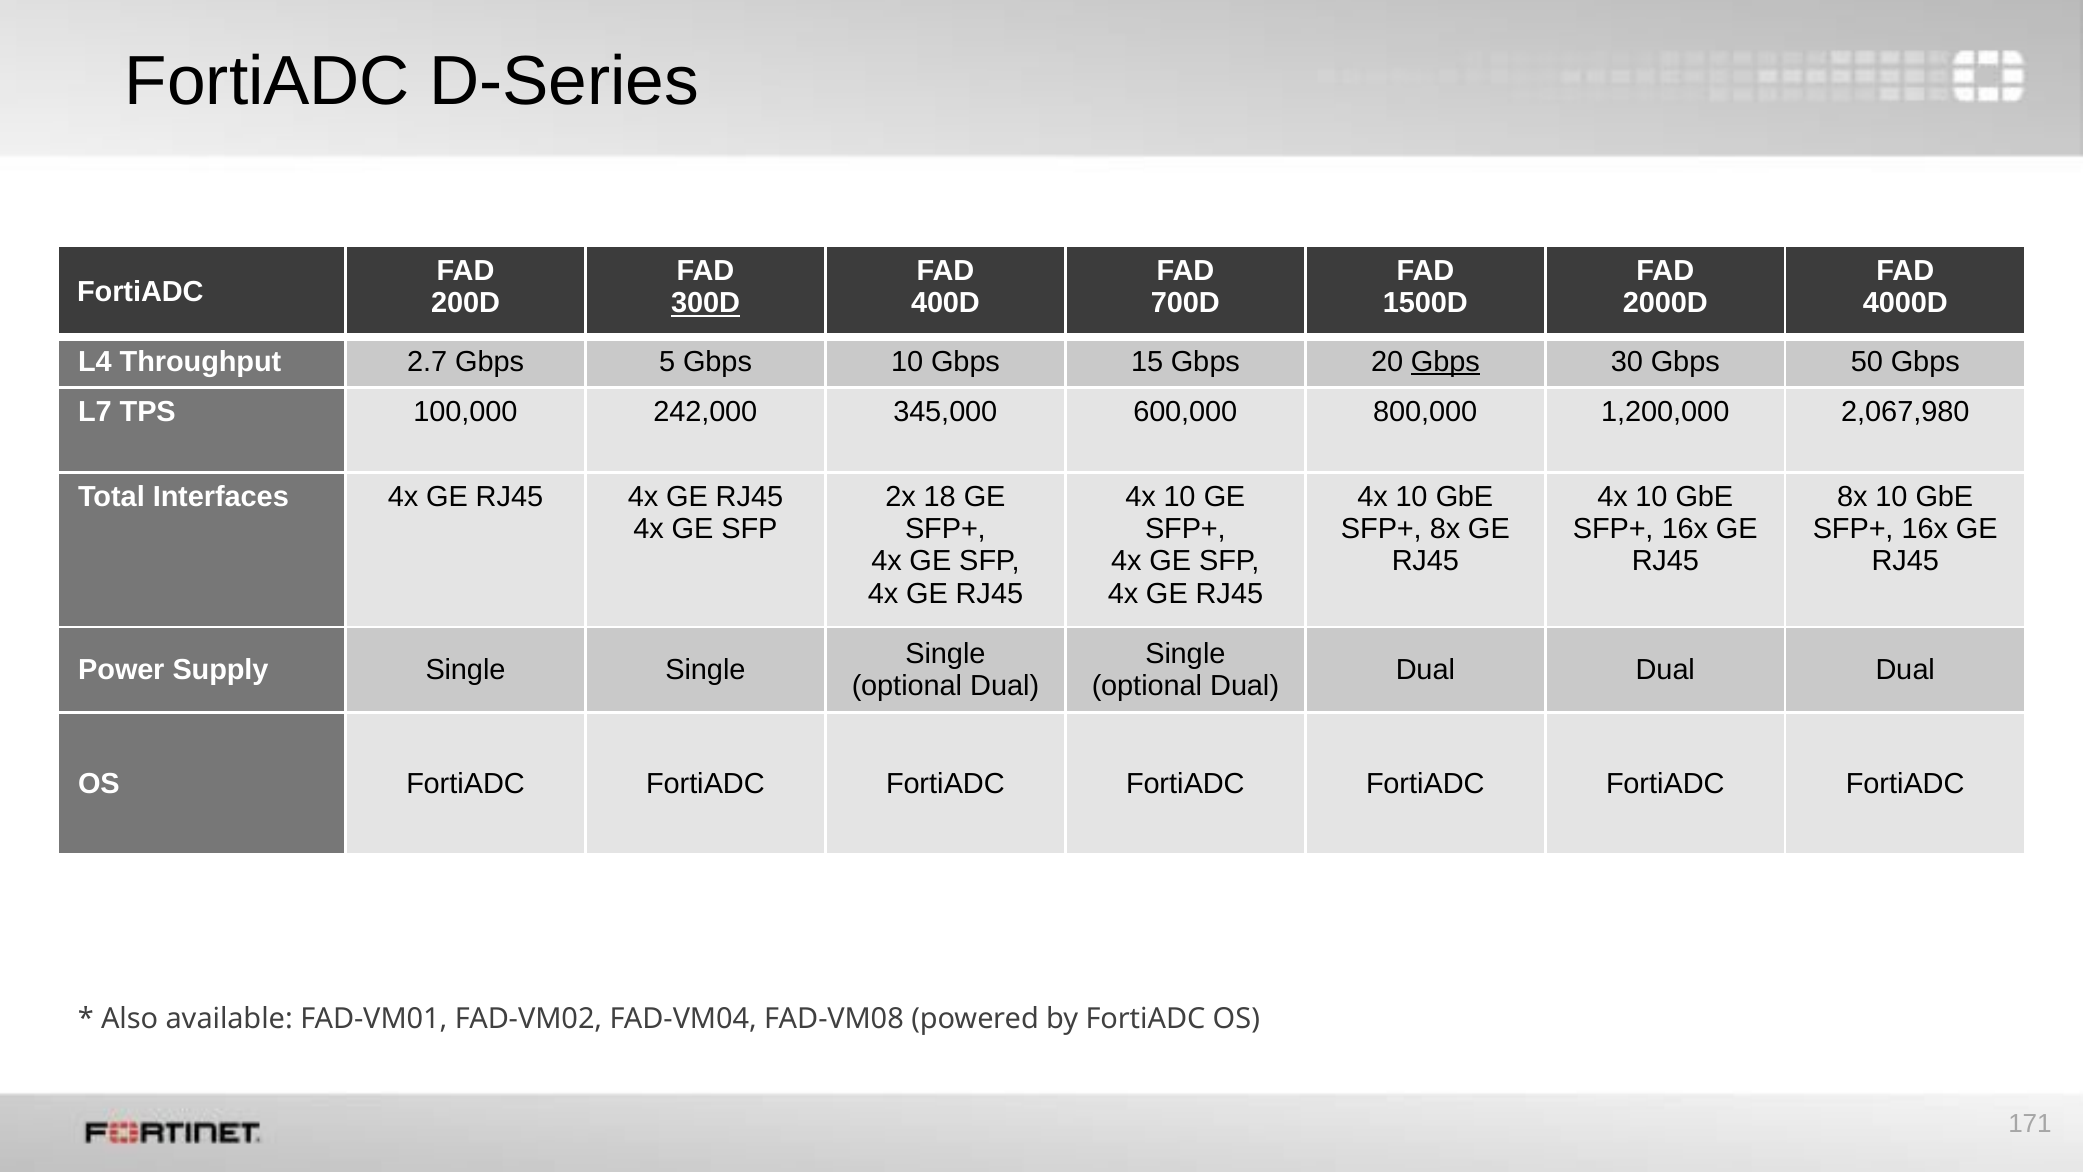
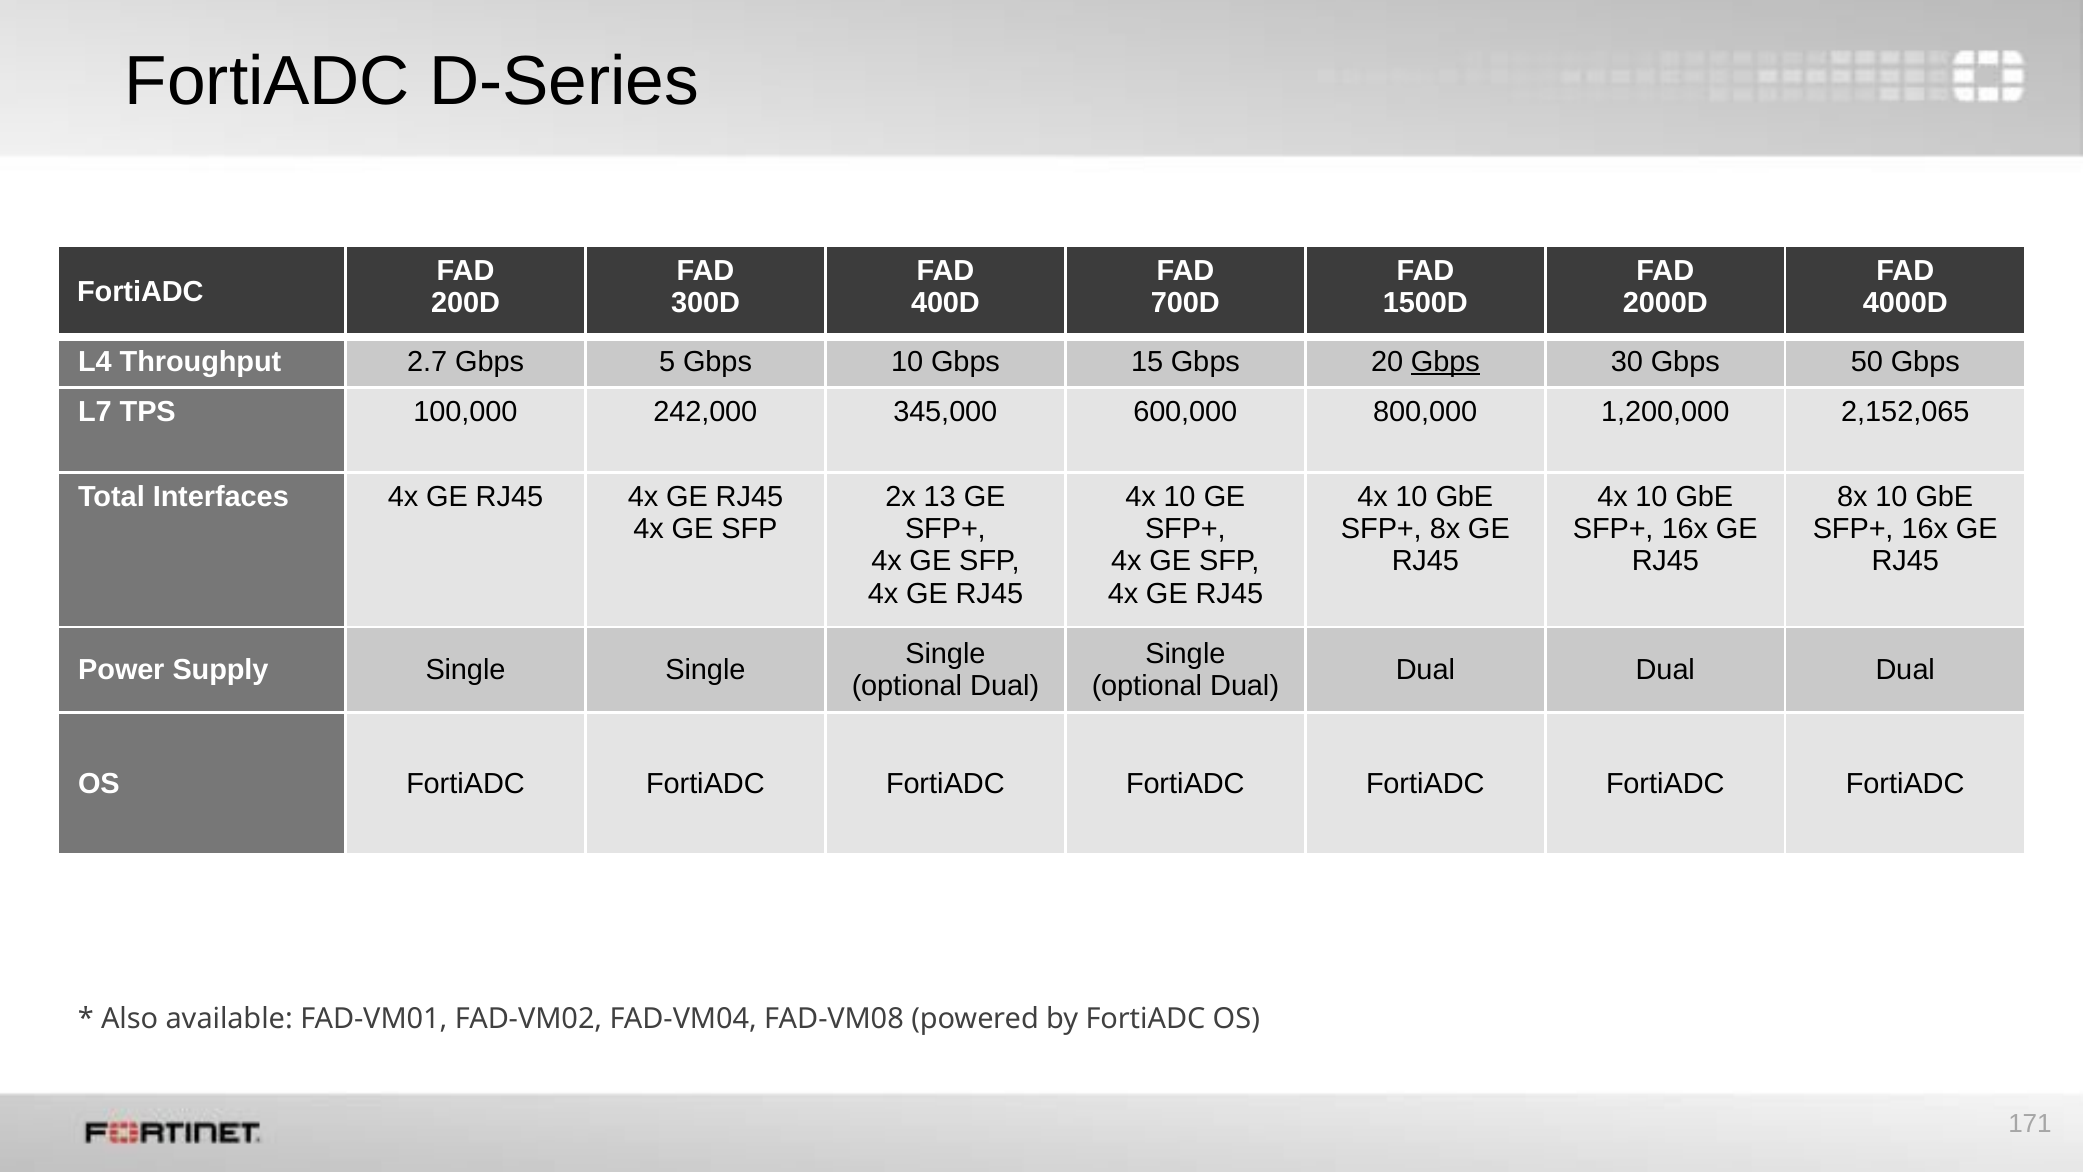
300D underline: present -> none
2,067,980: 2,067,980 -> 2,152,065
18: 18 -> 13
